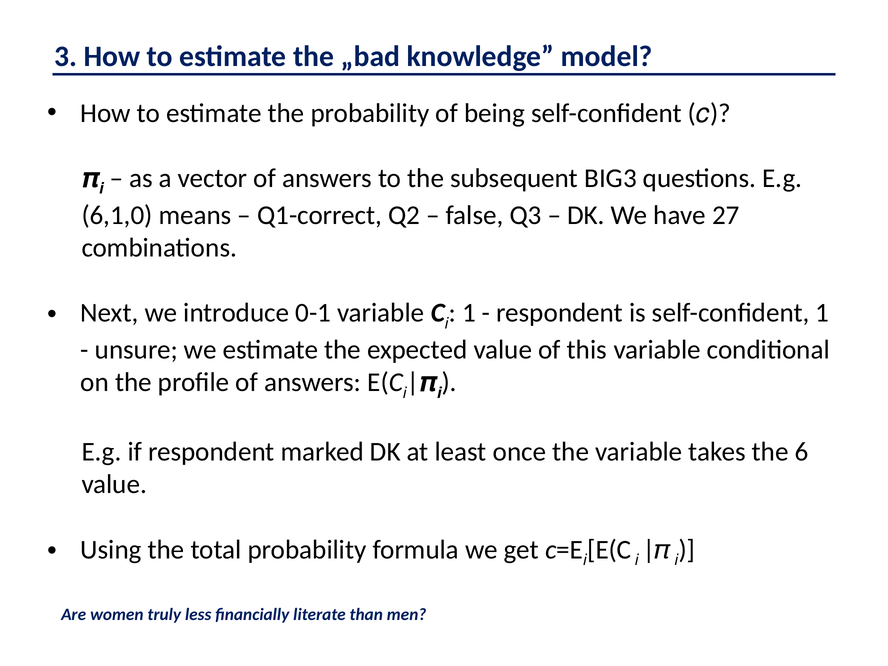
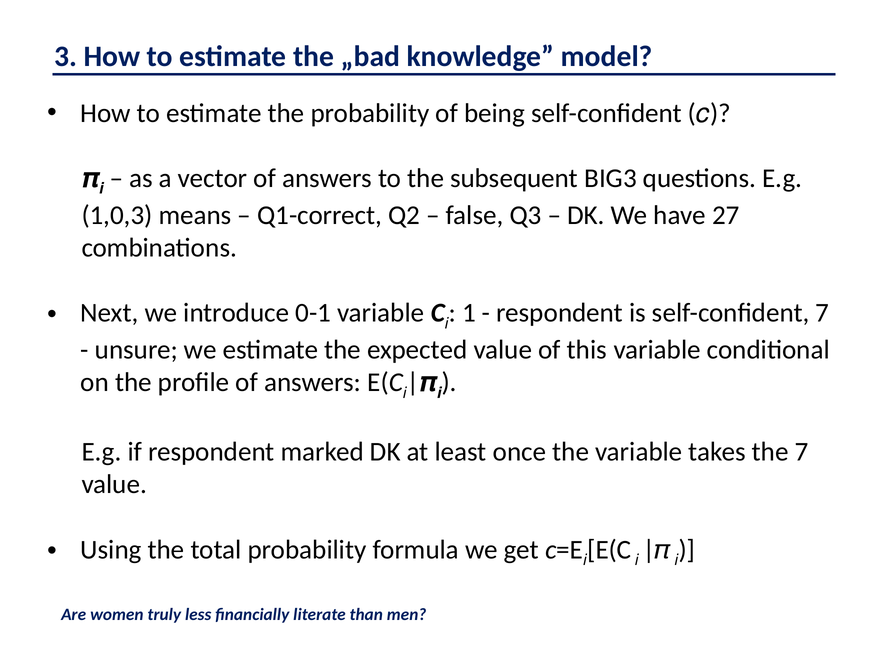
6,1,0: 6,1,0 -> 1,0,3
self-confident 1: 1 -> 7
the 6: 6 -> 7
